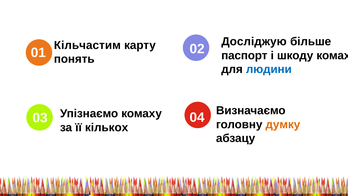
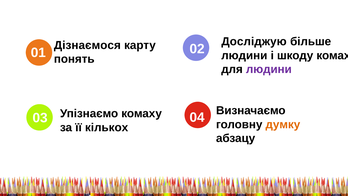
Кільчастим: Кільчастим -> Дізнаємося
паспорт at (244, 55): паспорт -> людини
людини at (269, 69) colour: blue -> purple
